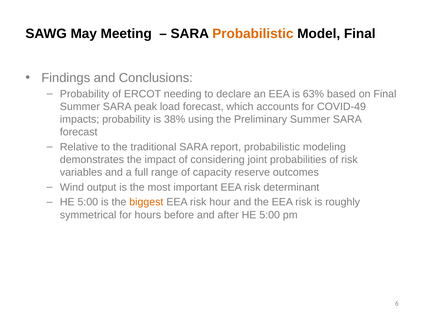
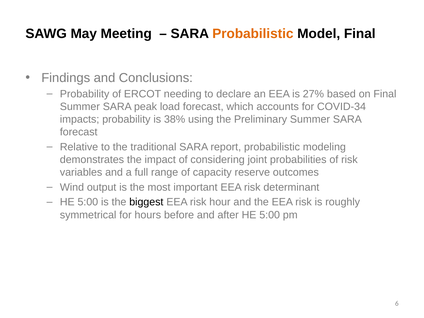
63%: 63% -> 27%
COVID-49: COVID-49 -> COVID-34
biggest colour: orange -> black
